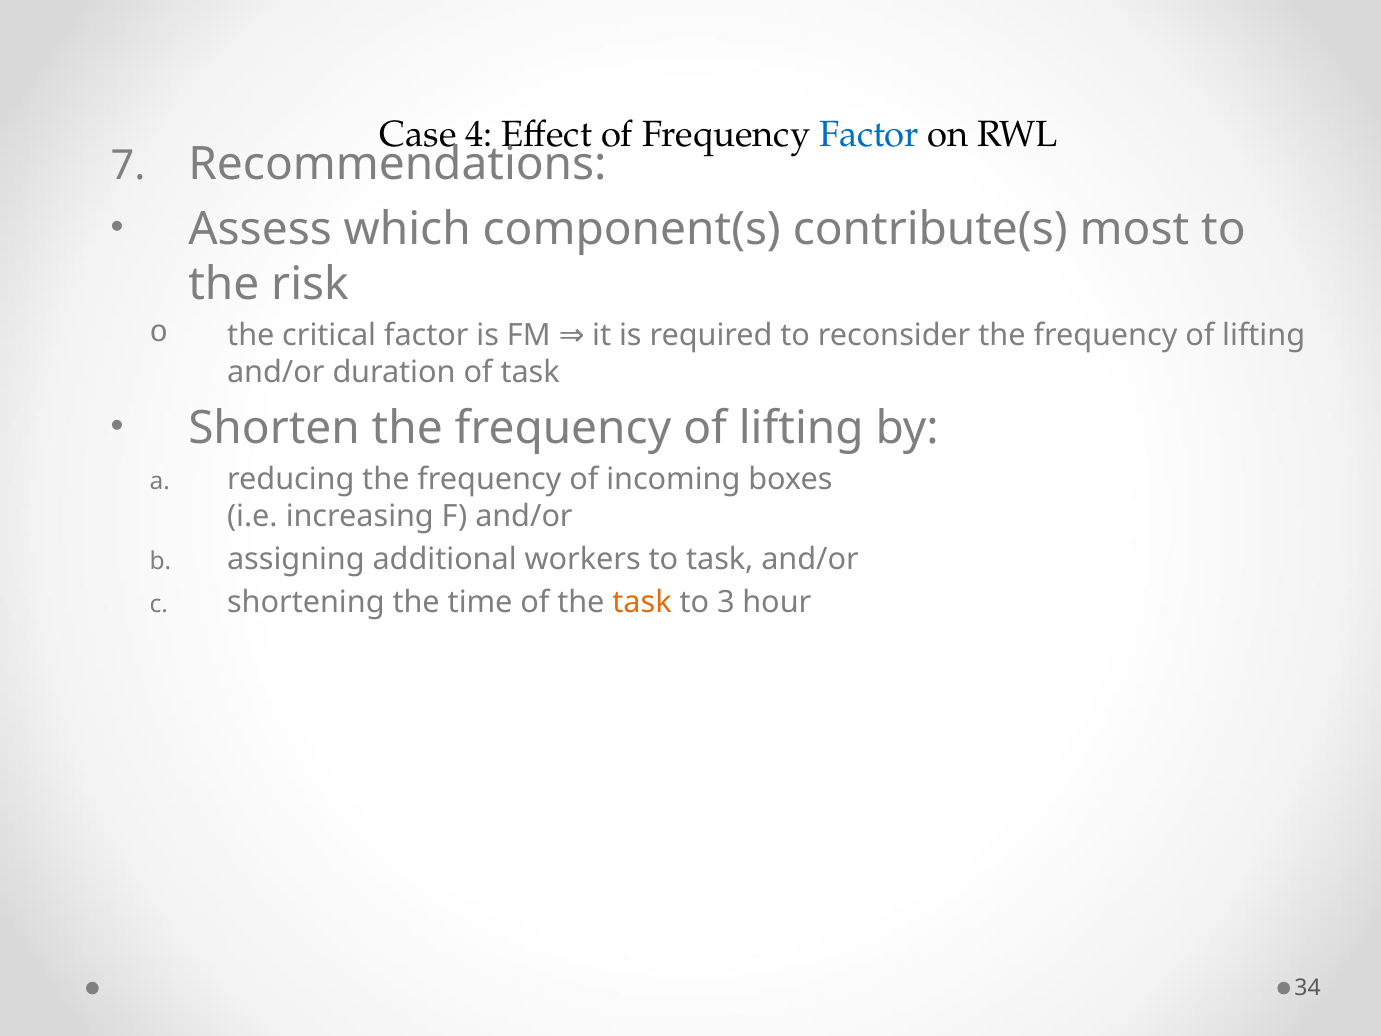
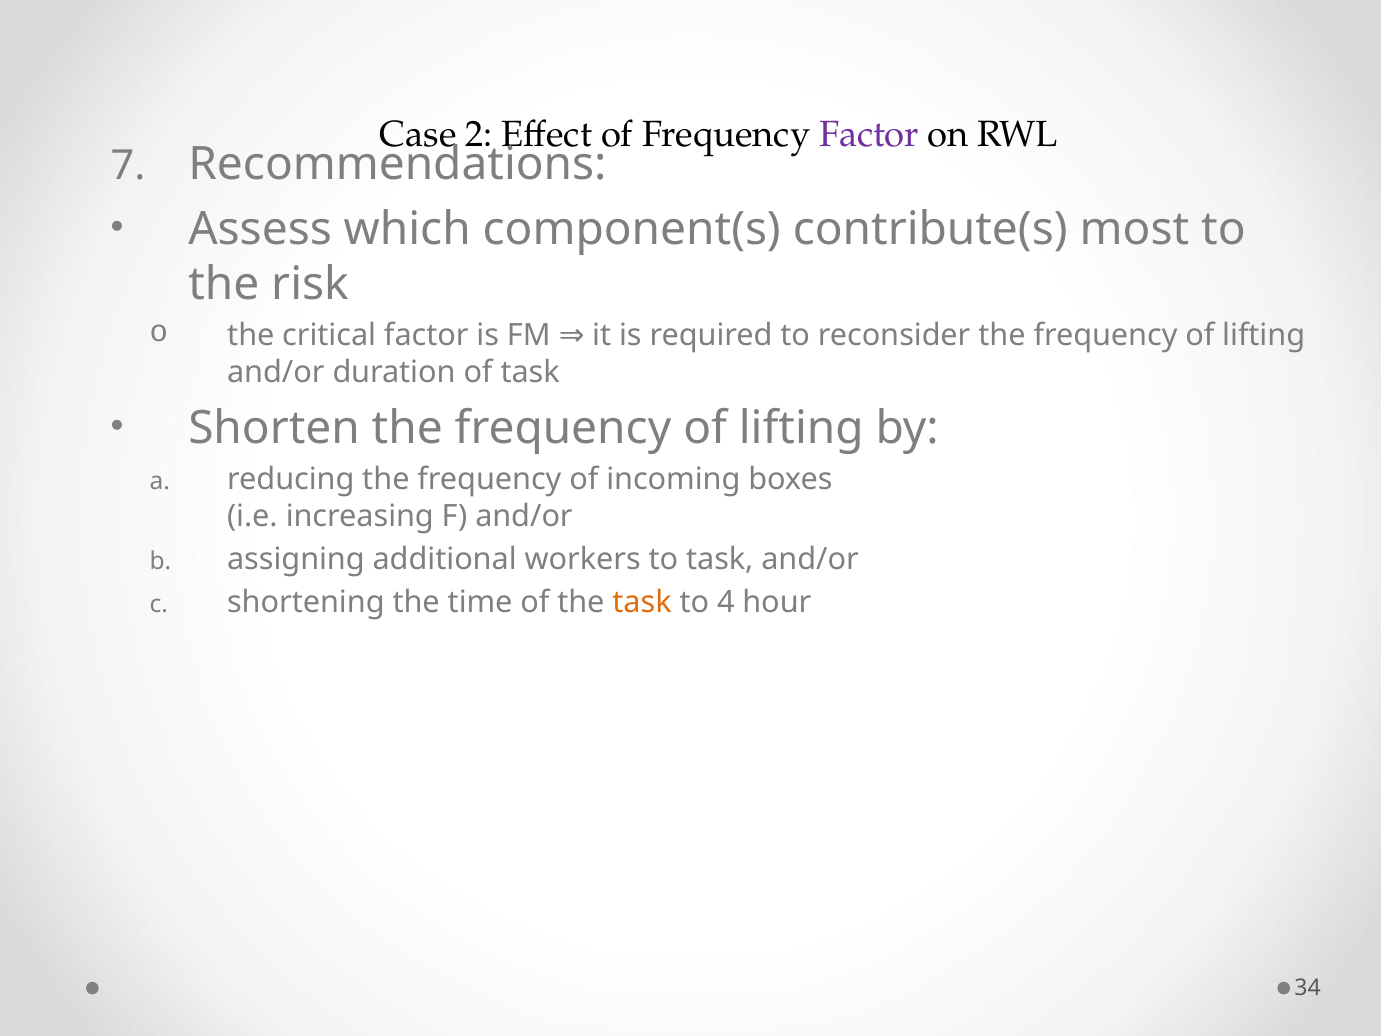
4: 4 -> 2
Factor at (869, 134) colour: blue -> purple
3: 3 -> 4
